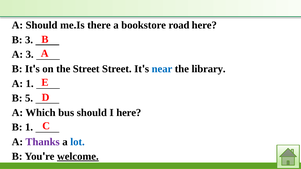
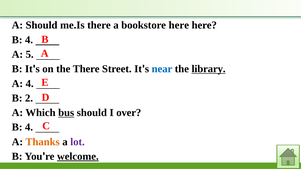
bookstore road: road -> here
3 at (29, 40): 3 -> 4
A 3: 3 -> 5
the Street: Street -> There
library underline: none -> present
A 1: 1 -> 4
5: 5 -> 2
bus underline: none -> present
I here: here -> over
1 at (29, 127): 1 -> 4
Thanks colour: purple -> orange
lot colour: blue -> purple
